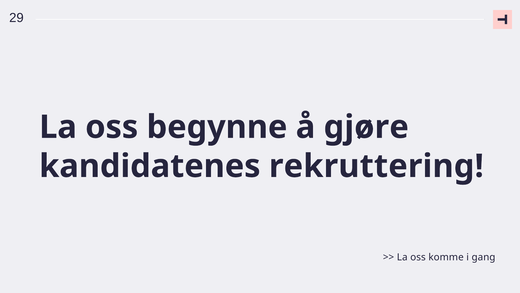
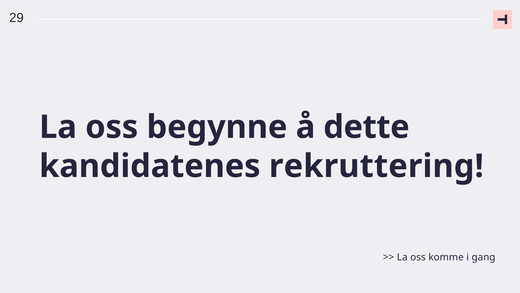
gjøre: gjøre -> dette
